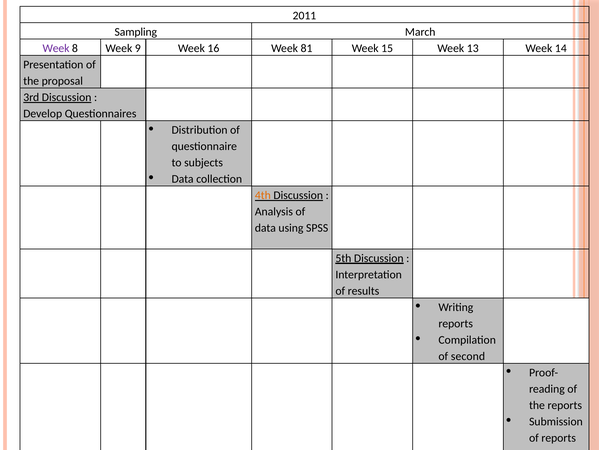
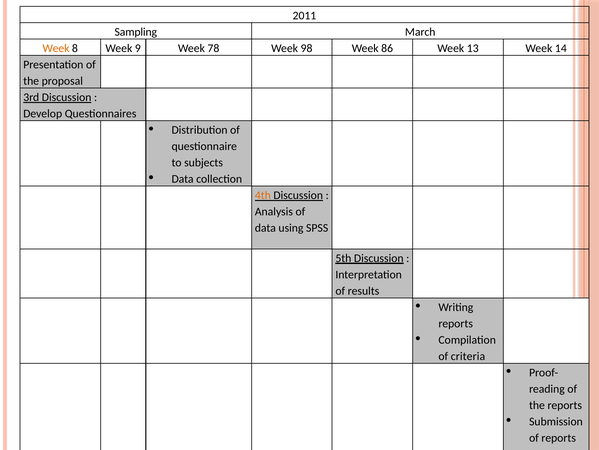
Week at (56, 48) colour: purple -> orange
16: 16 -> 78
81: 81 -> 98
15: 15 -> 86
second: second -> criteria
